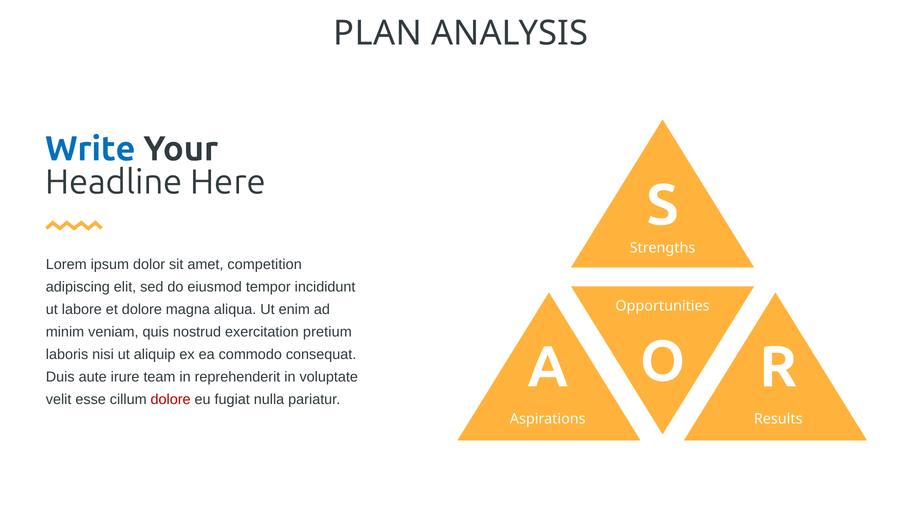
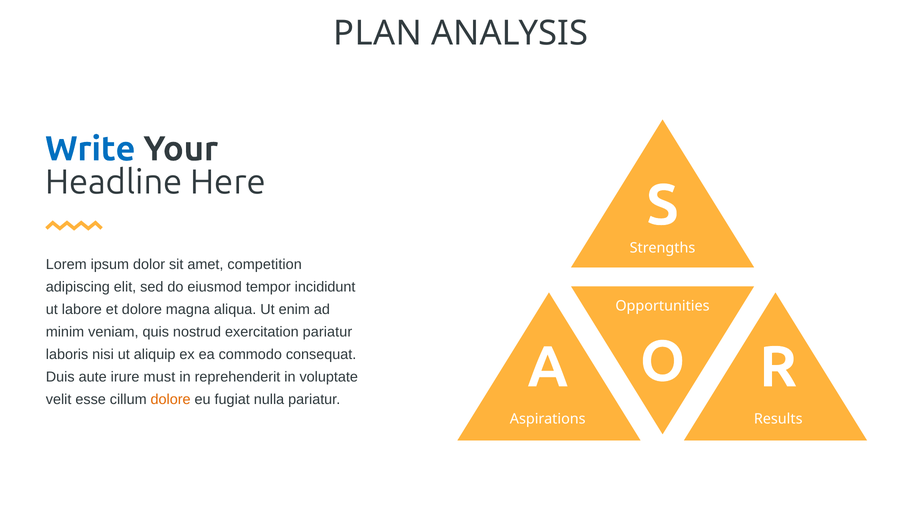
exercitation pretium: pretium -> pariatur
team: team -> must
dolore at (171, 399) colour: red -> orange
